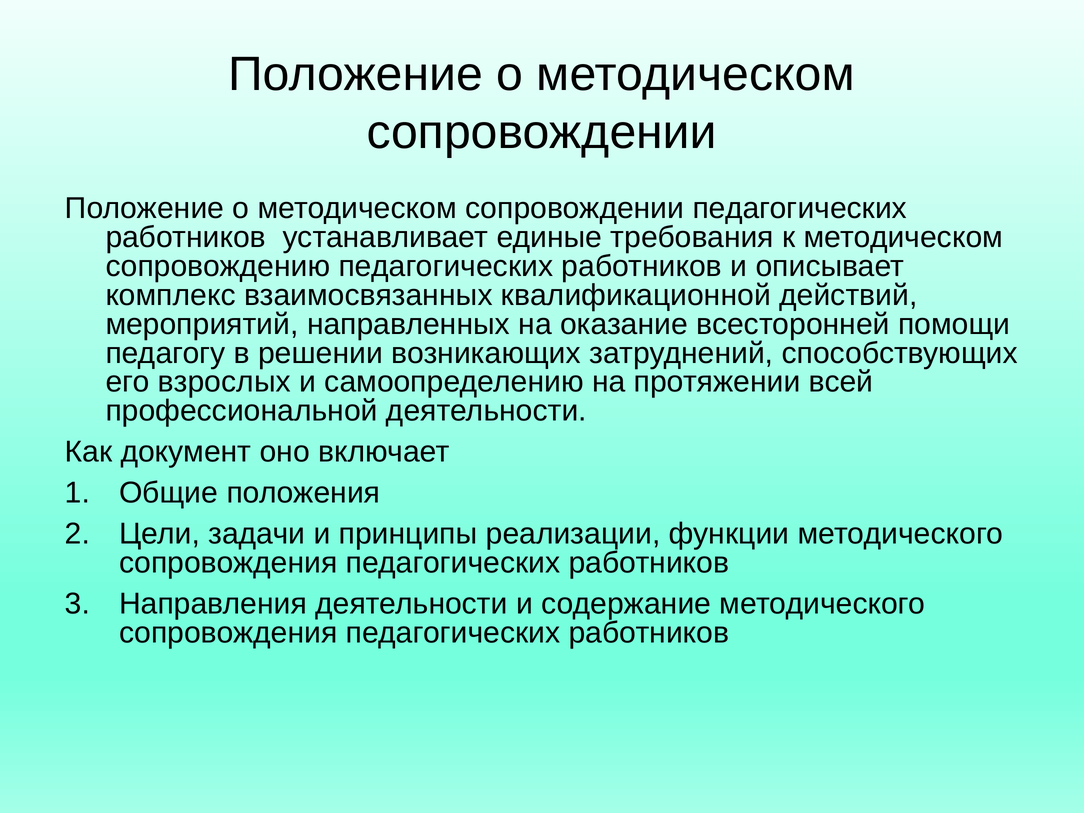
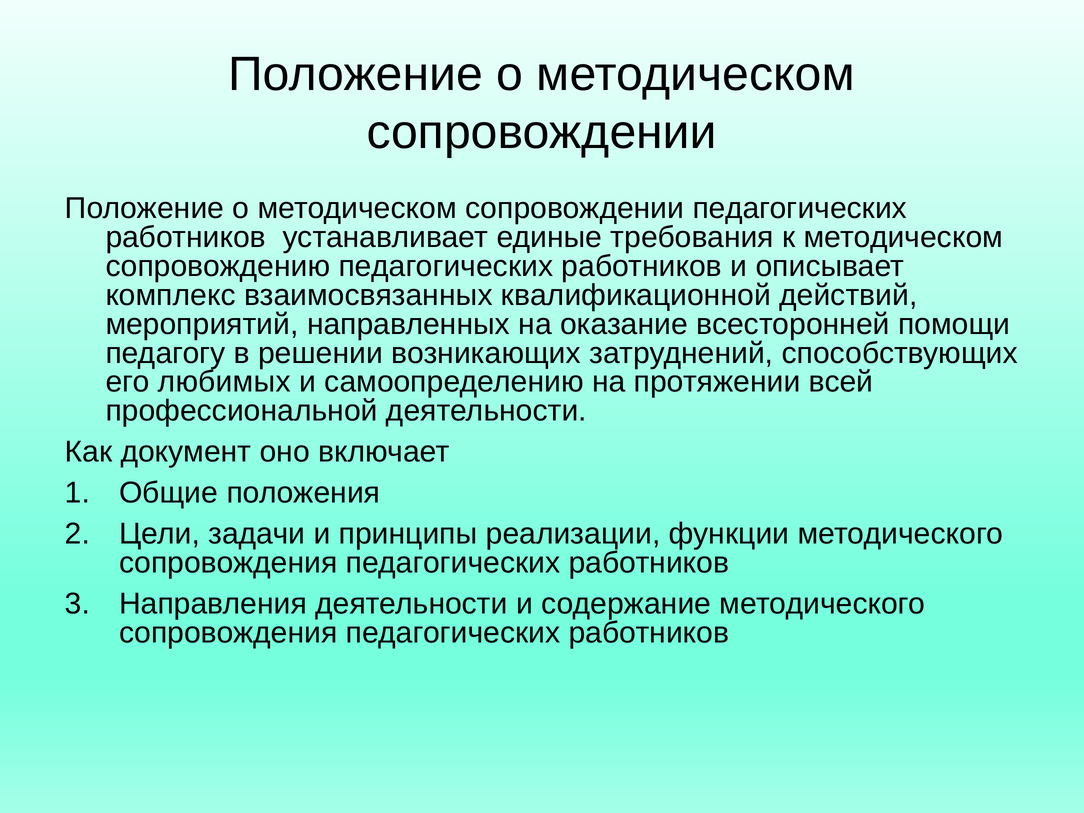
взрослых: взрослых -> любимых
